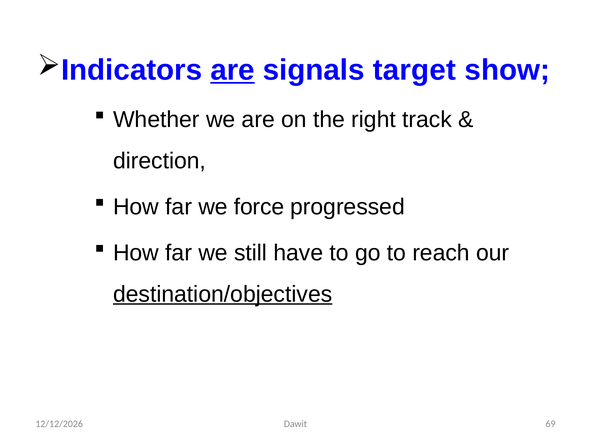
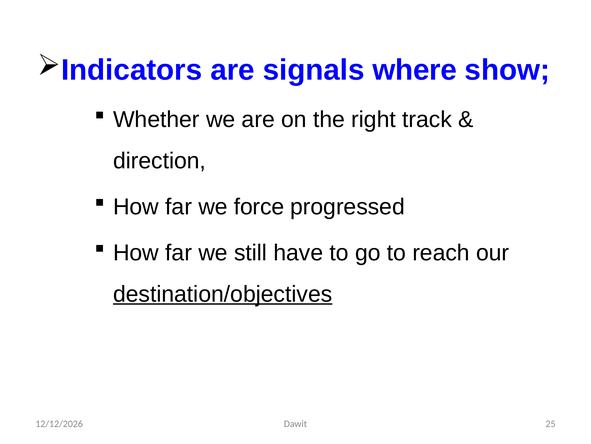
are at (233, 70) underline: present -> none
target: target -> where
69: 69 -> 25
